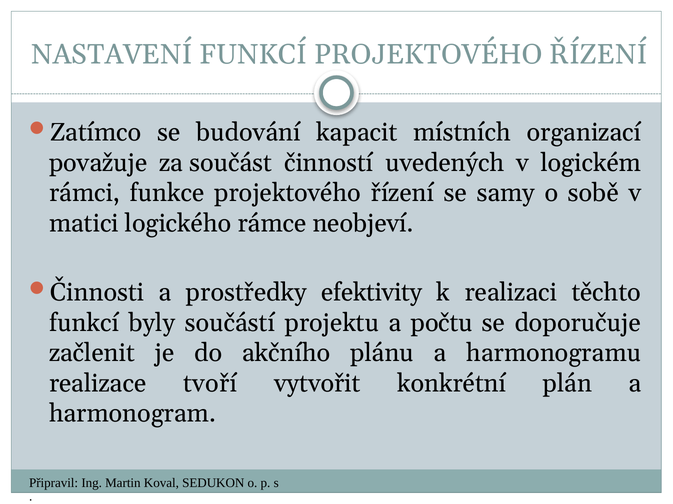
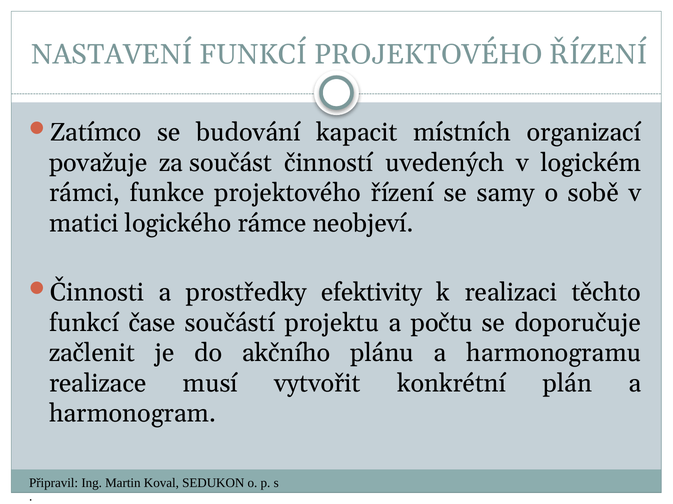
byly: byly -> čase
tvoří: tvoří -> musí
